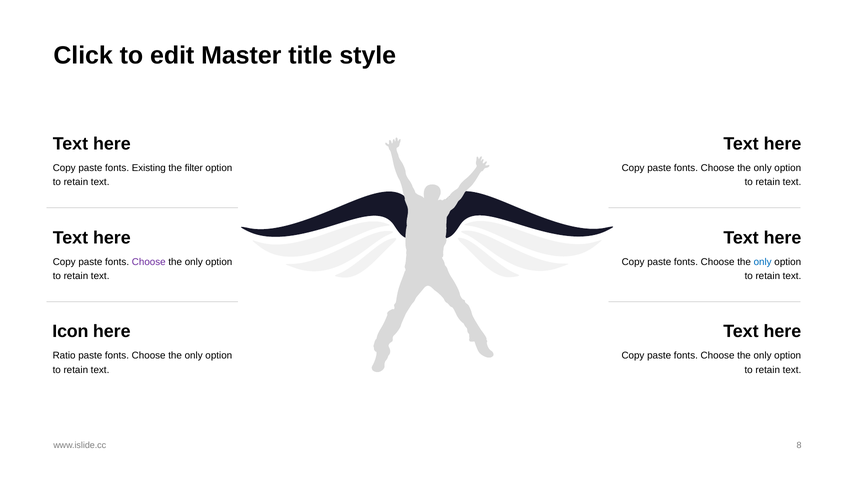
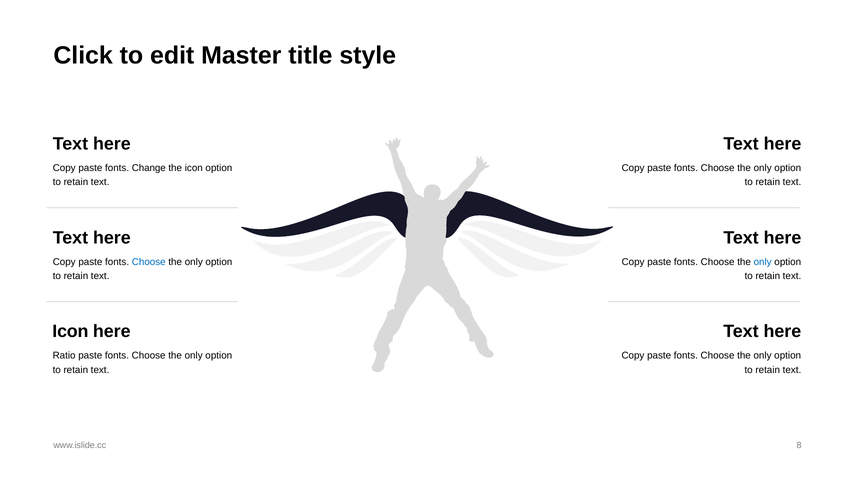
Existing: Existing -> Change
the filter: filter -> icon
Choose at (149, 262) colour: purple -> blue
